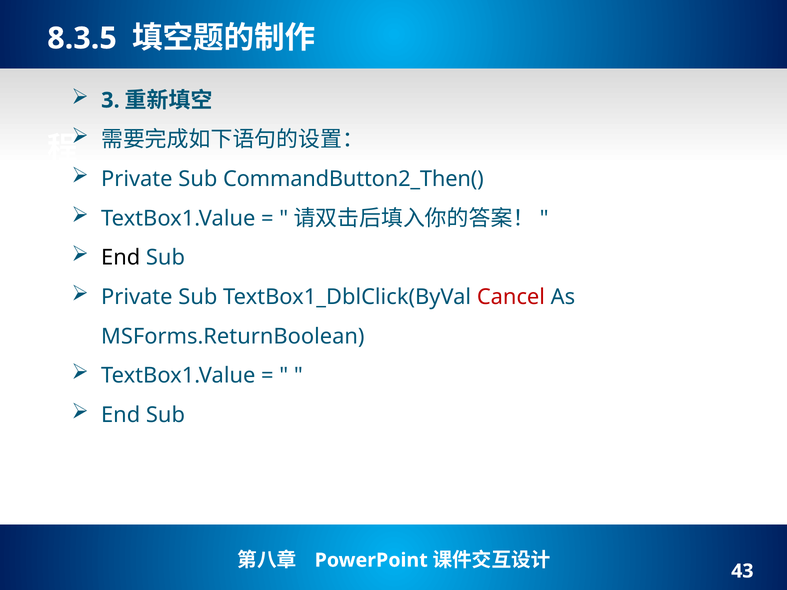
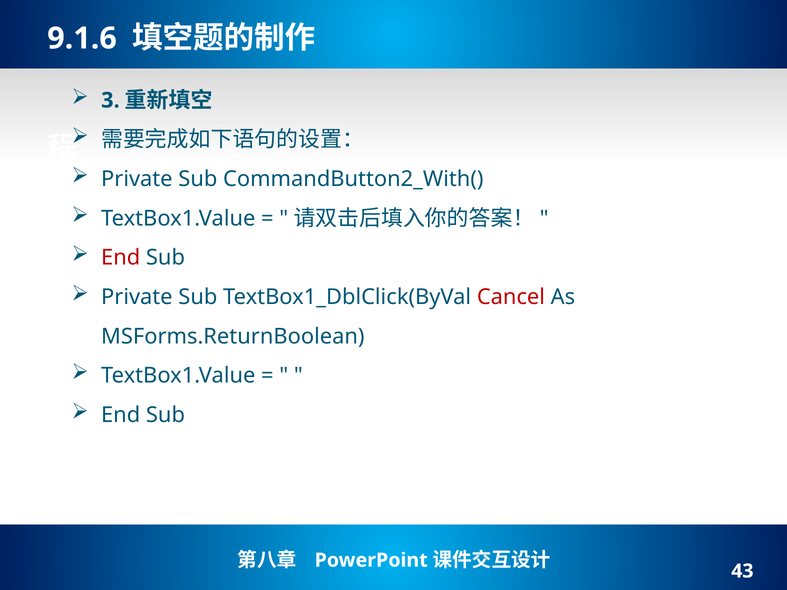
8.3.5: 8.3.5 -> 9.1.6
CommandButton2_Then(: CommandButton2_Then( -> CommandButton2_With(
End at (121, 258) colour: black -> red
